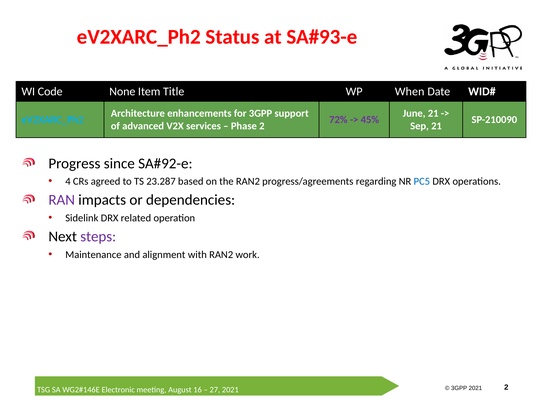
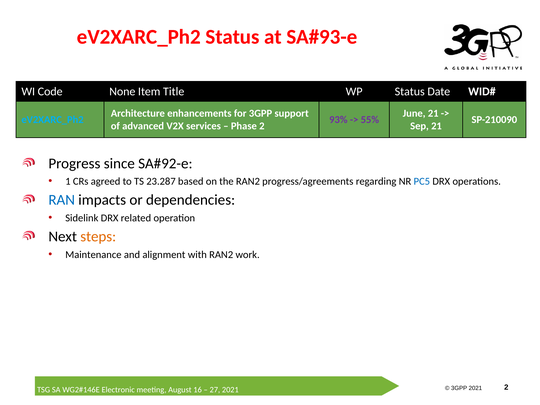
WP When: When -> Status
72%: 72% -> 93%
45%: 45% -> 55%
4: 4 -> 1
RAN colour: purple -> blue
steps colour: purple -> orange
